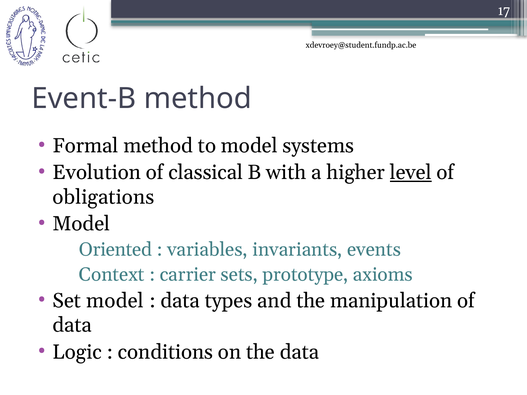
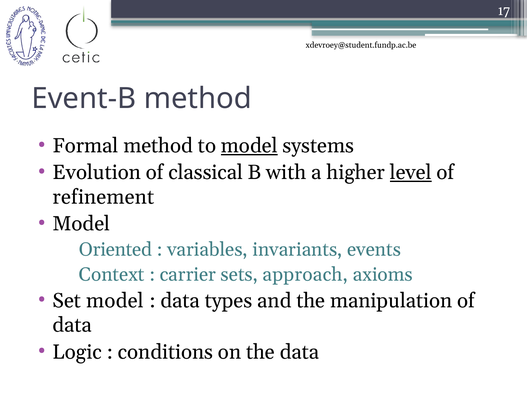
model at (249, 146) underline: none -> present
obligations: obligations -> refinement
prototype: prototype -> approach
